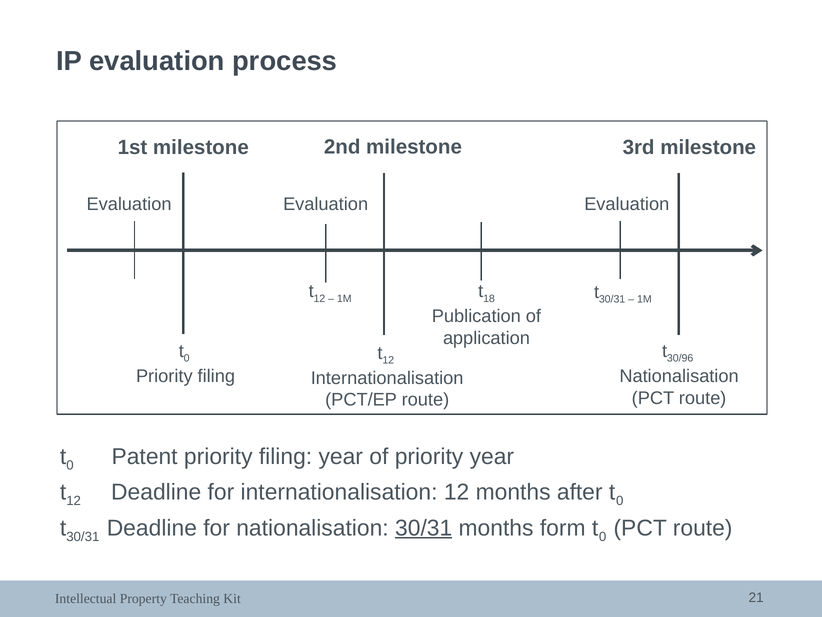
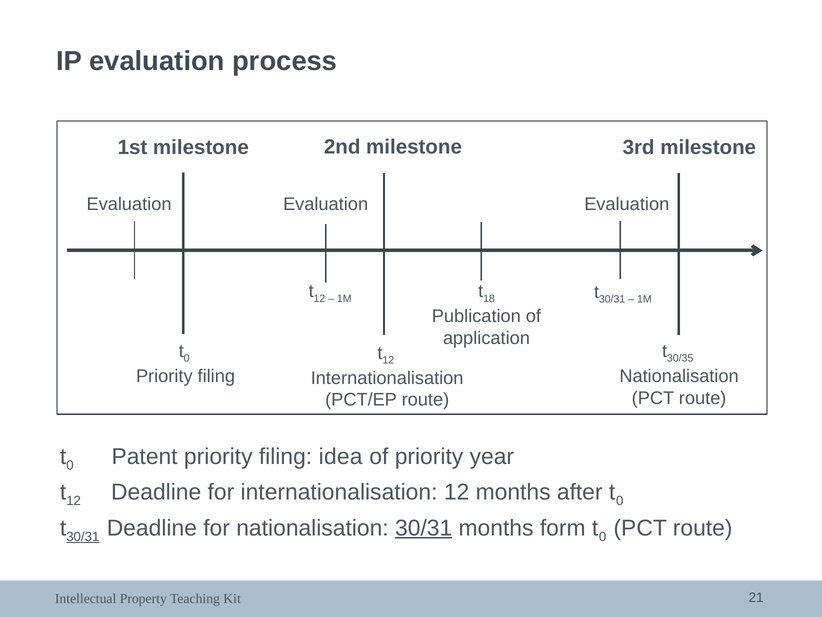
30/96: 30/96 -> 30/35
filing year: year -> idea
30/31 at (83, 536) underline: none -> present
